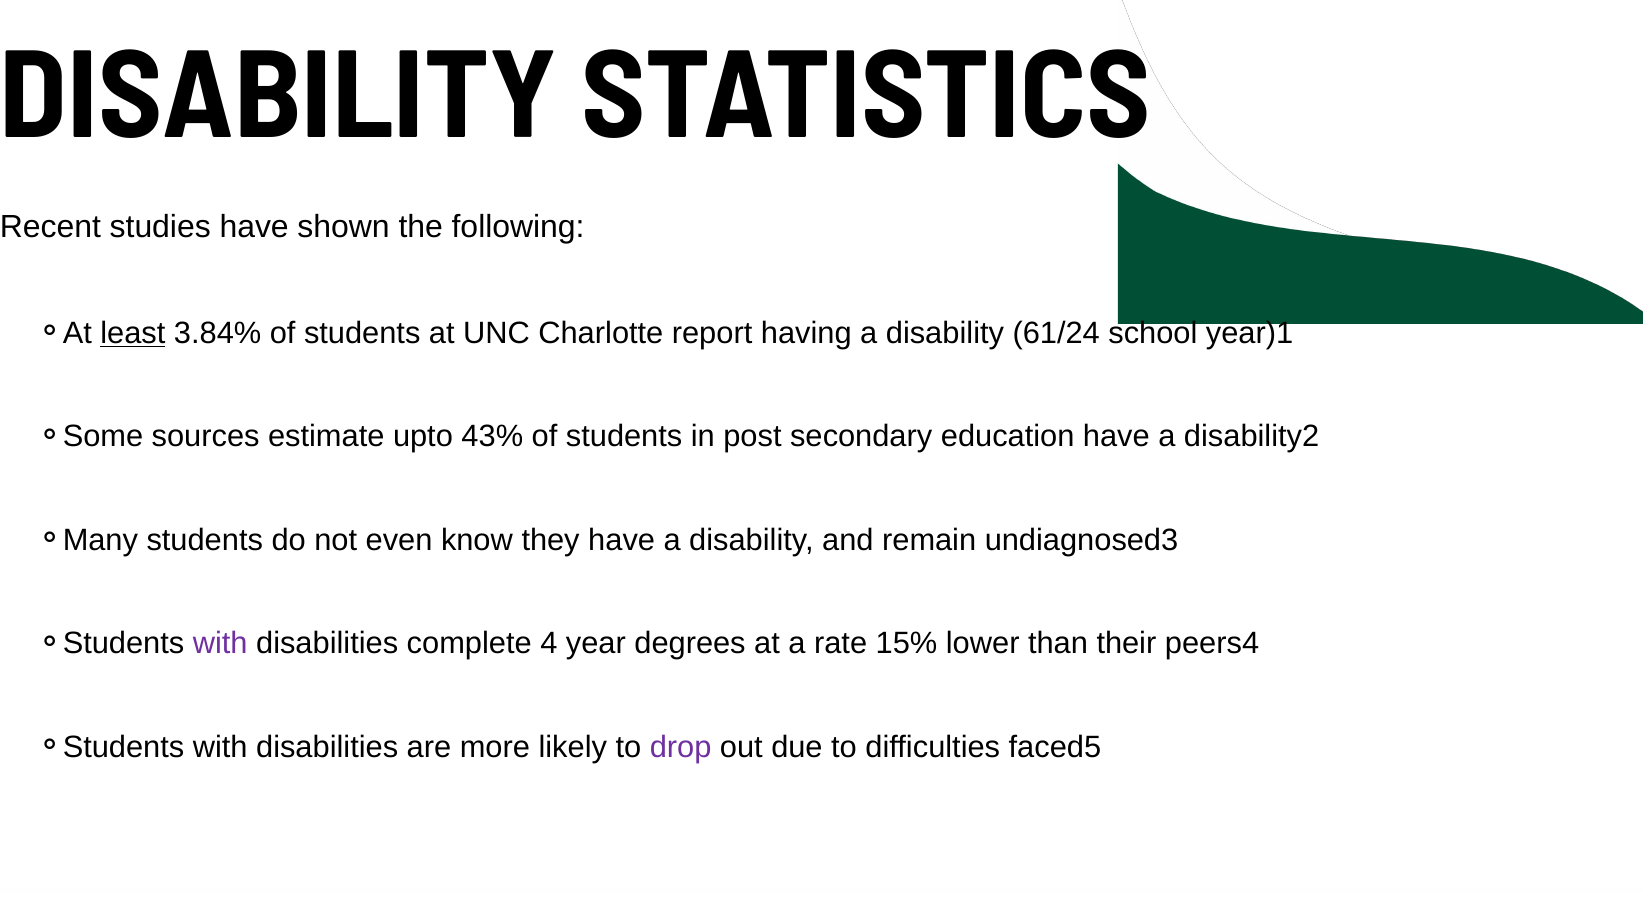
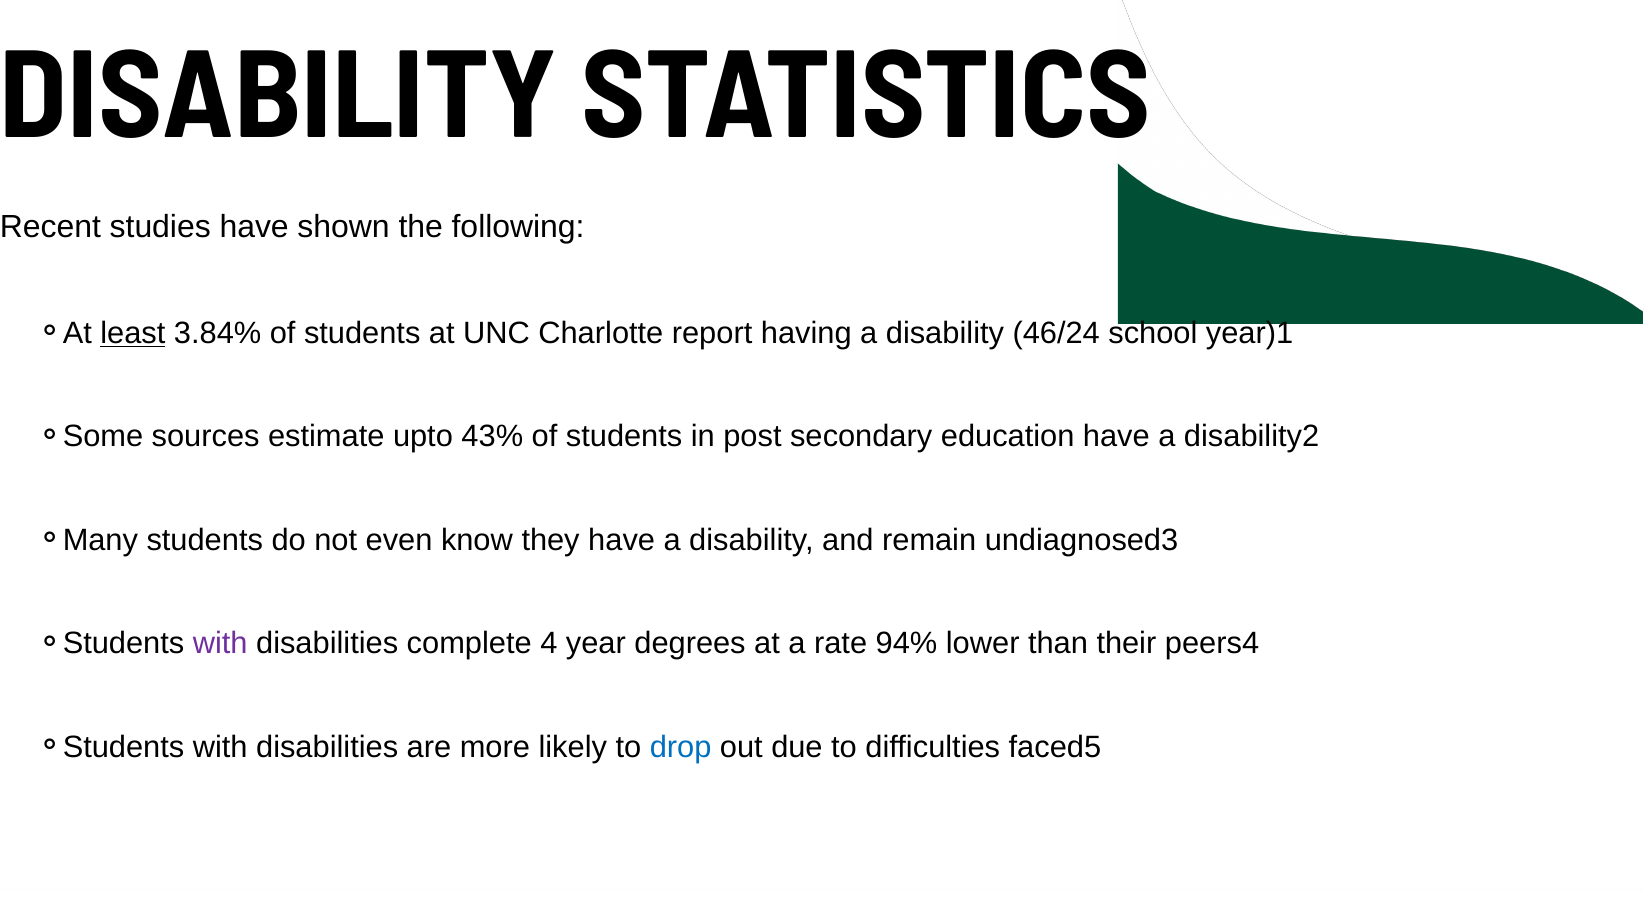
61/24: 61/24 -> 46/24
15%: 15% -> 94%
drop colour: purple -> blue
